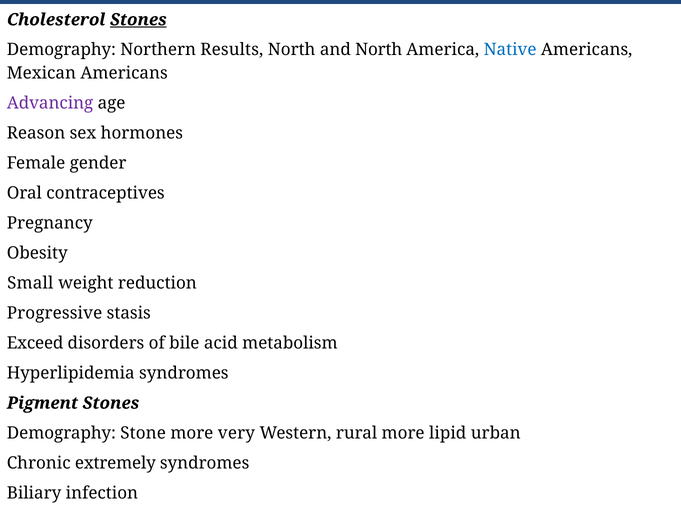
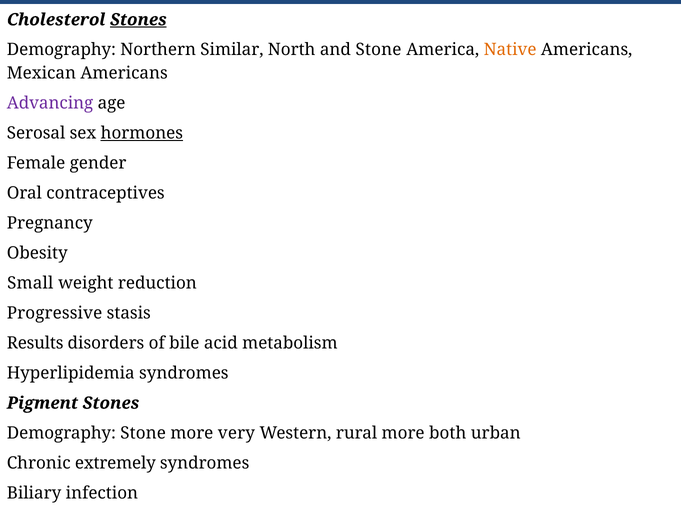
Results: Results -> Similar
and North: North -> Stone
Native colour: blue -> orange
Reason: Reason -> Serosal
hormones underline: none -> present
Exceed: Exceed -> Results
lipid: lipid -> both
